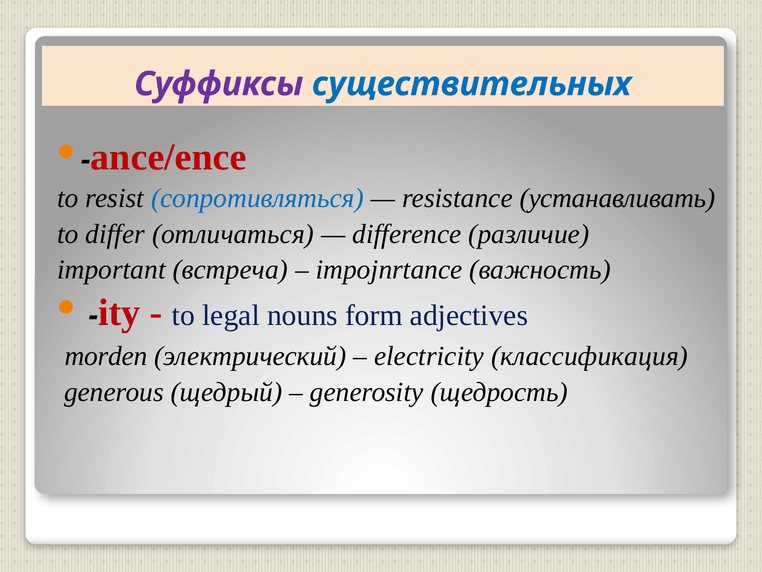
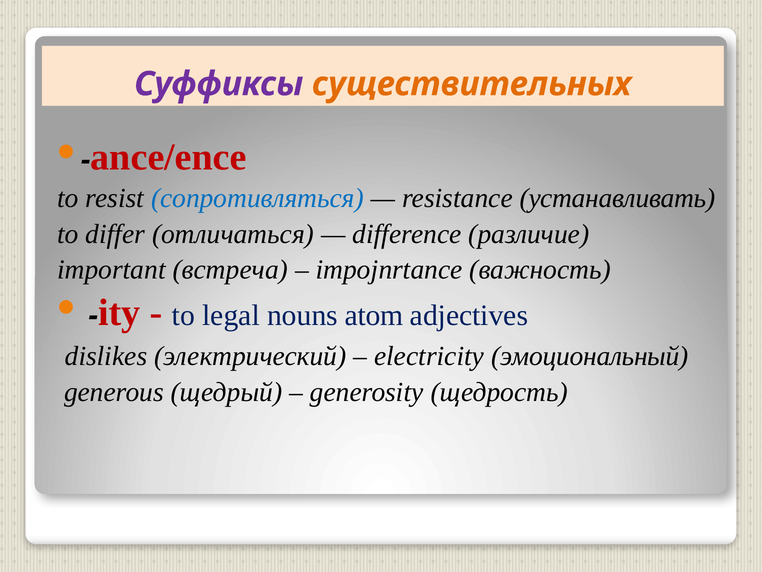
существительных colour: blue -> orange
form: form -> atom
morden: morden -> dislikes
классификация: классификация -> эмоциональный
